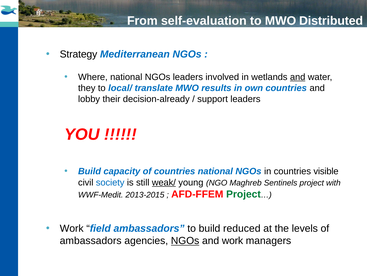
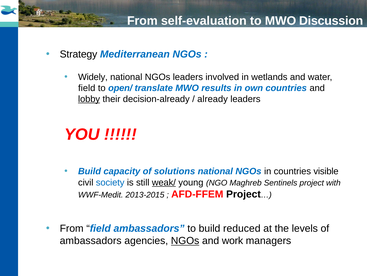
Distributed: Distributed -> Discussion
Where: Where -> Widely
and at (298, 77) underline: present -> none
they at (87, 88): they -> field
local/: local/ -> open/
lobby underline: none -> present
support: support -> already
of countries: countries -> solutions
Project at (243, 194) colour: green -> black
Work at (72, 228): Work -> From
